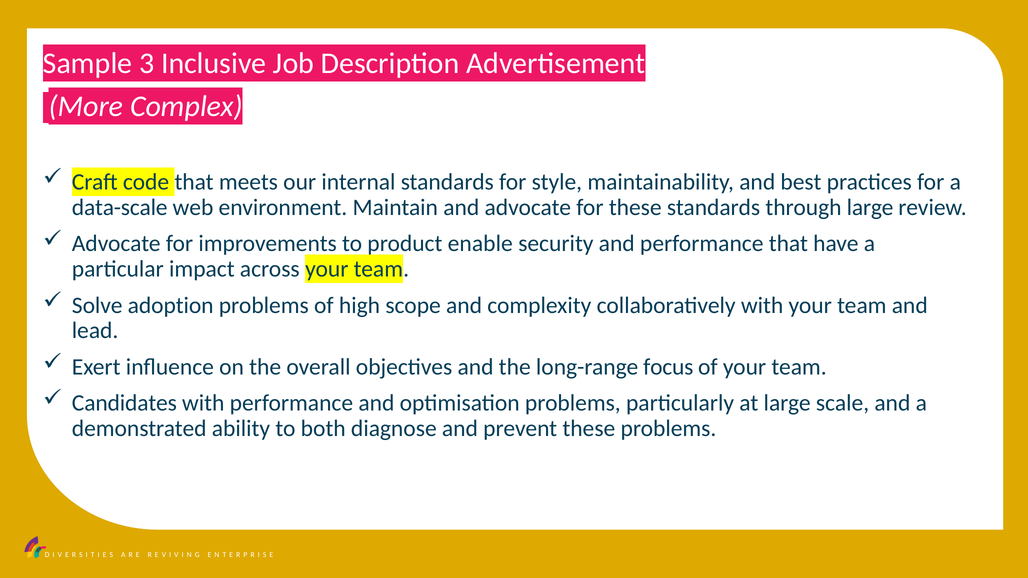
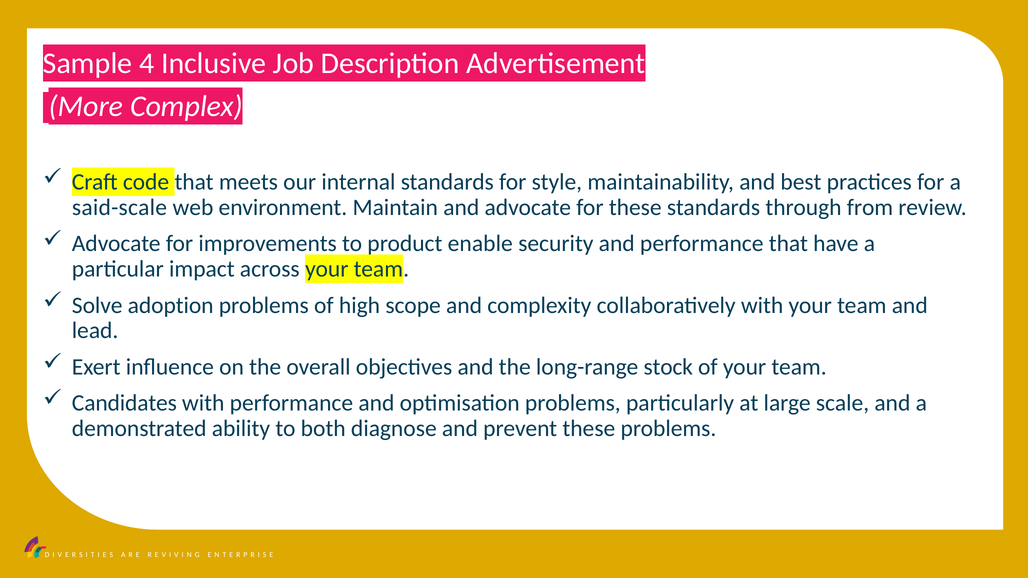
3: 3 -> 4
data-scale: data-scale -> said-scale
through large: large -> from
focus: focus -> stock
